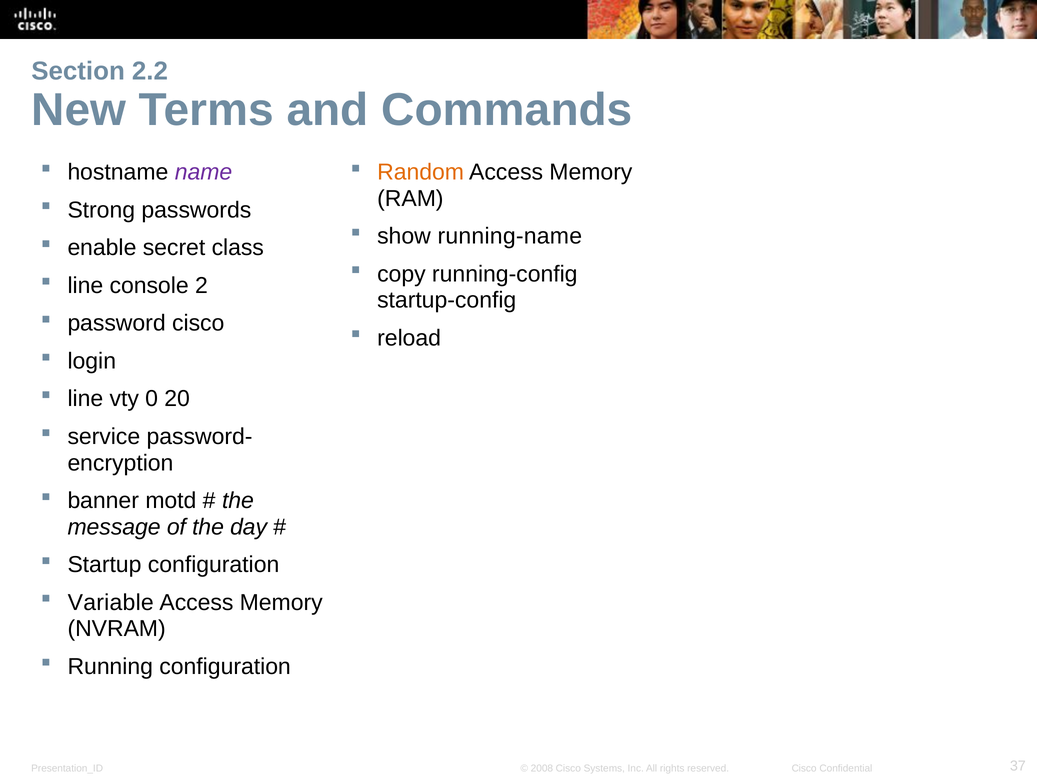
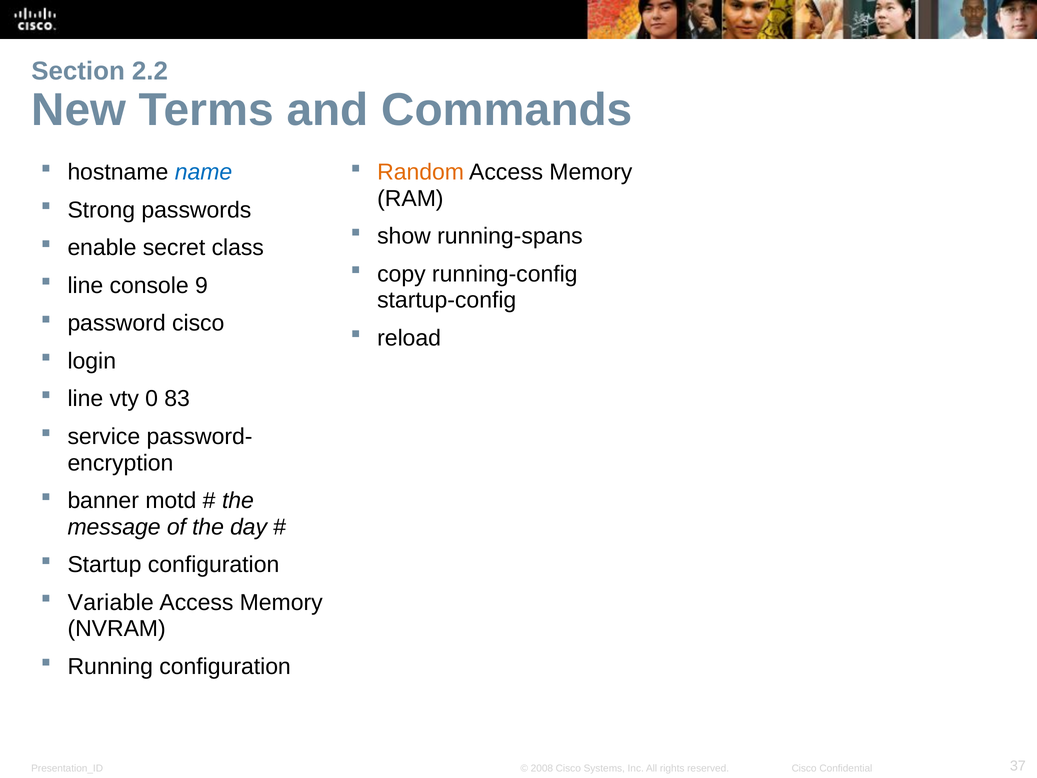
name colour: purple -> blue
running-name: running-name -> running-spans
2: 2 -> 9
20: 20 -> 83
